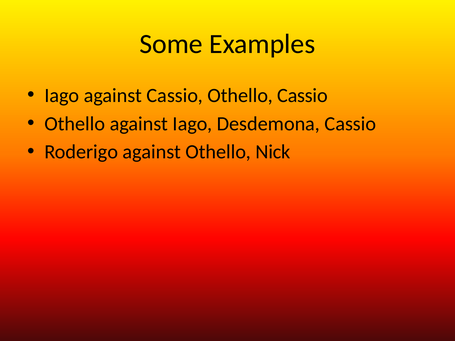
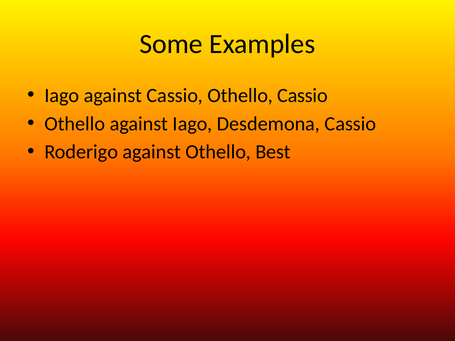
Nick: Nick -> Best
